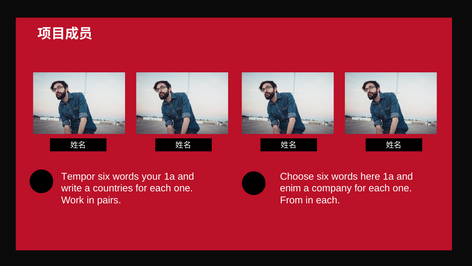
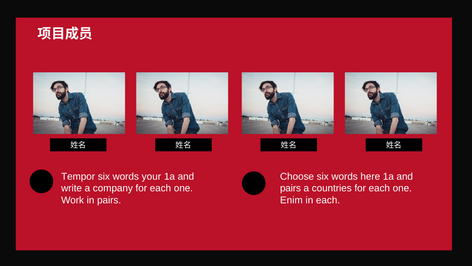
countries: countries -> company
enim at (290, 188): enim -> pairs
company: company -> countries
From: From -> Enim
